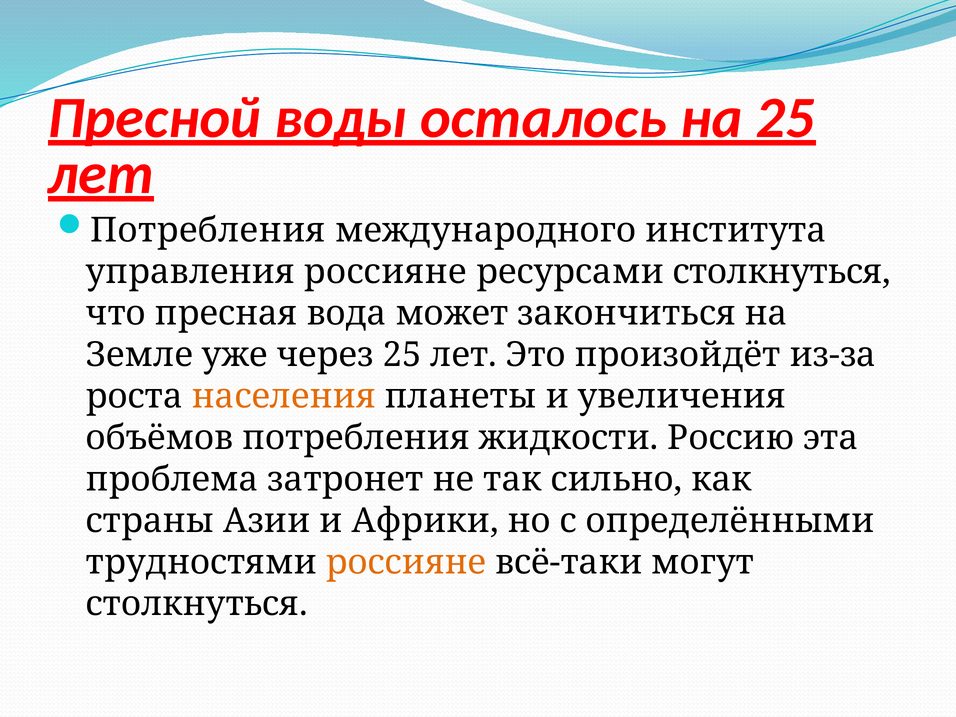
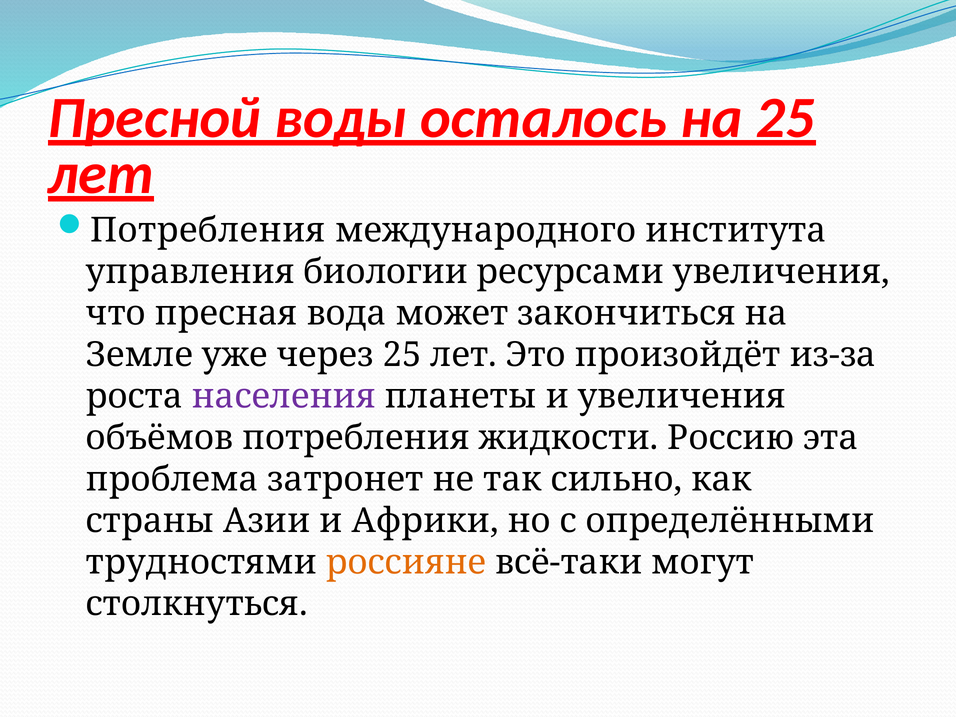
управления россияне: россияне -> биологии
ресурсами столкнуться: столкнуться -> увеличения
населения colour: orange -> purple
